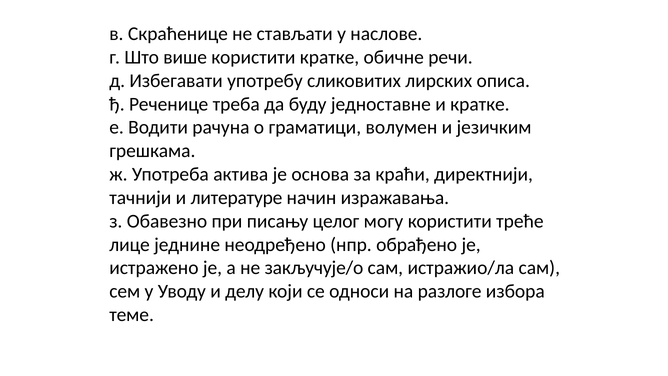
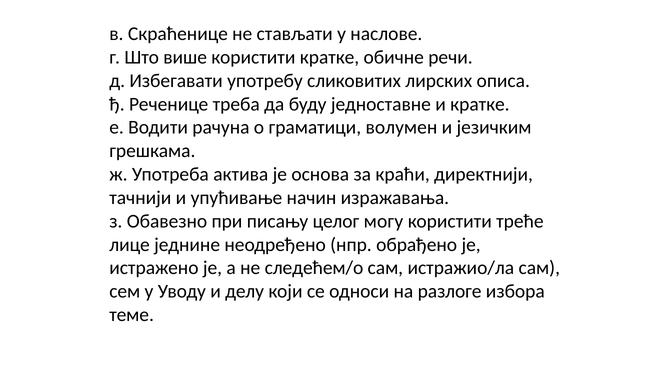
литературе: литературе -> упућивање
закључује/о: закључује/о -> следећем/о
